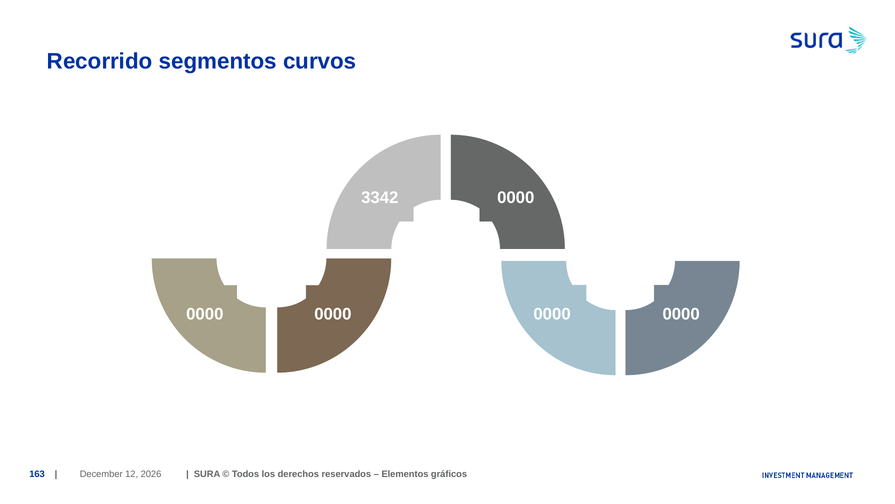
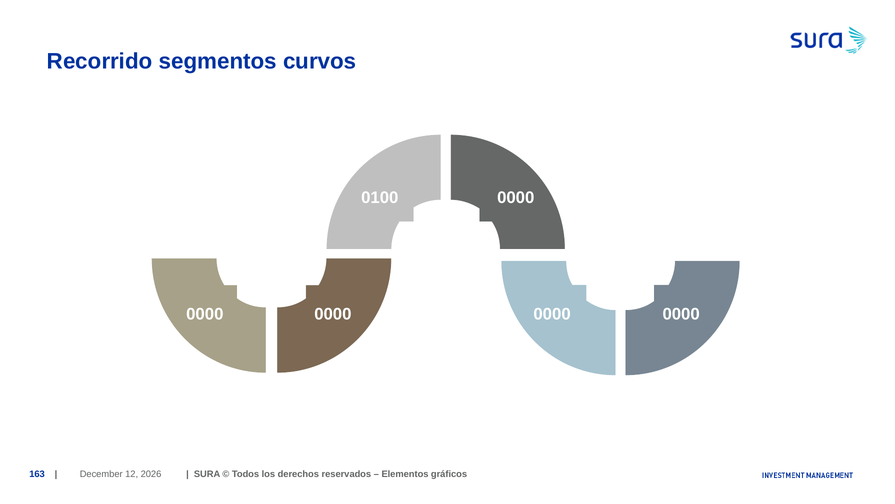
3342: 3342 -> 0100
